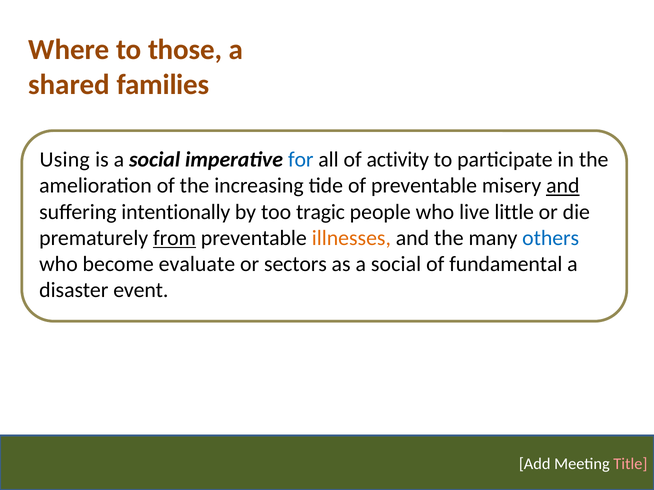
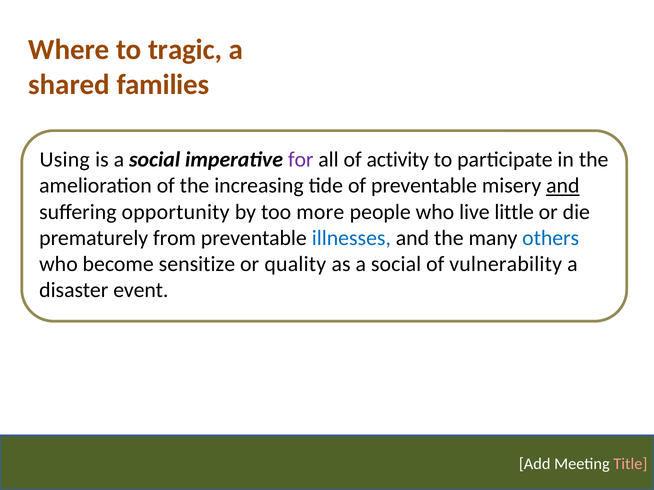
those: those -> tragic
for colour: blue -> purple
intentionally: intentionally -> opportunity
tragic: tragic -> more
from underline: present -> none
illnesses colour: orange -> blue
evaluate: evaluate -> sensitize
sectors: sectors -> quality
fundamental: fundamental -> vulnerability
